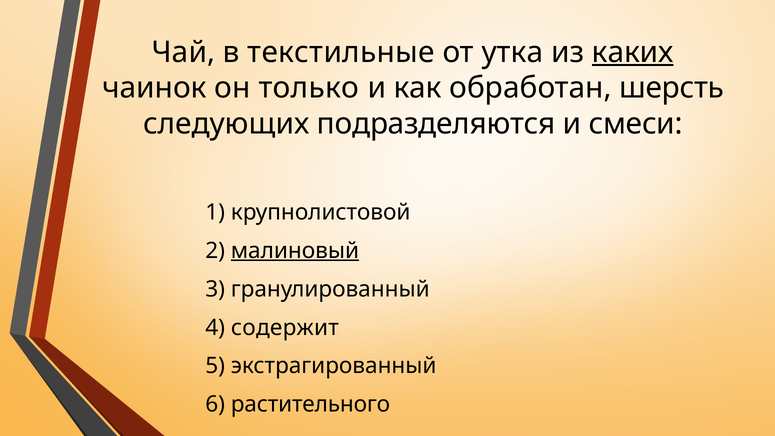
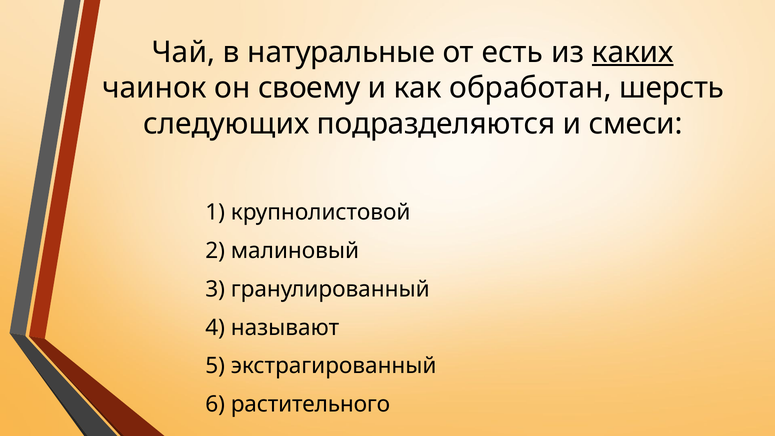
текстильные: текстильные -> натуральные
утка: утка -> есть
только: только -> своему
малиновый underline: present -> none
содержит: содержит -> называют
